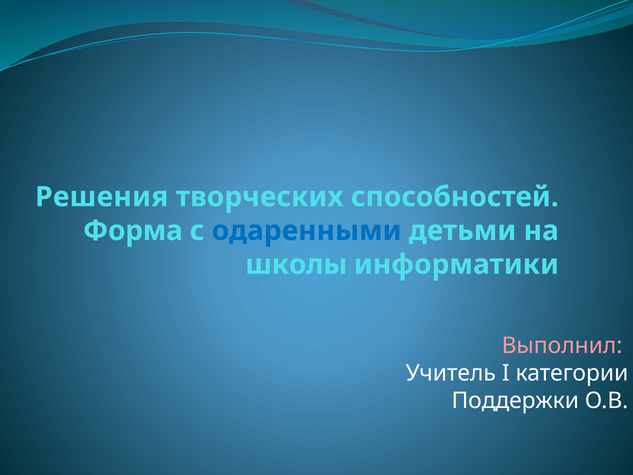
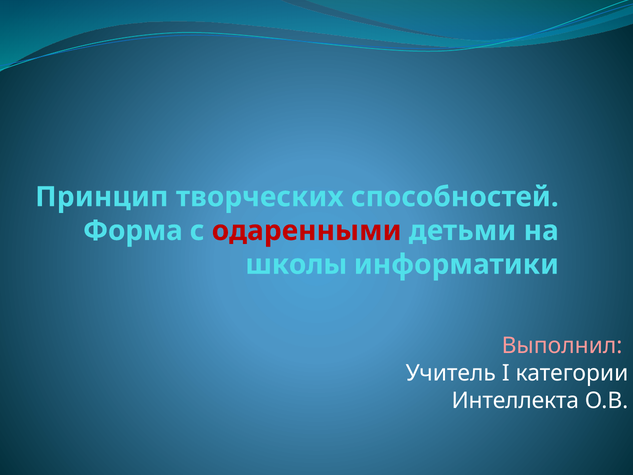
Решения: Решения -> Принцип
одаренными colour: blue -> red
Поддержки: Поддержки -> Интеллекта
